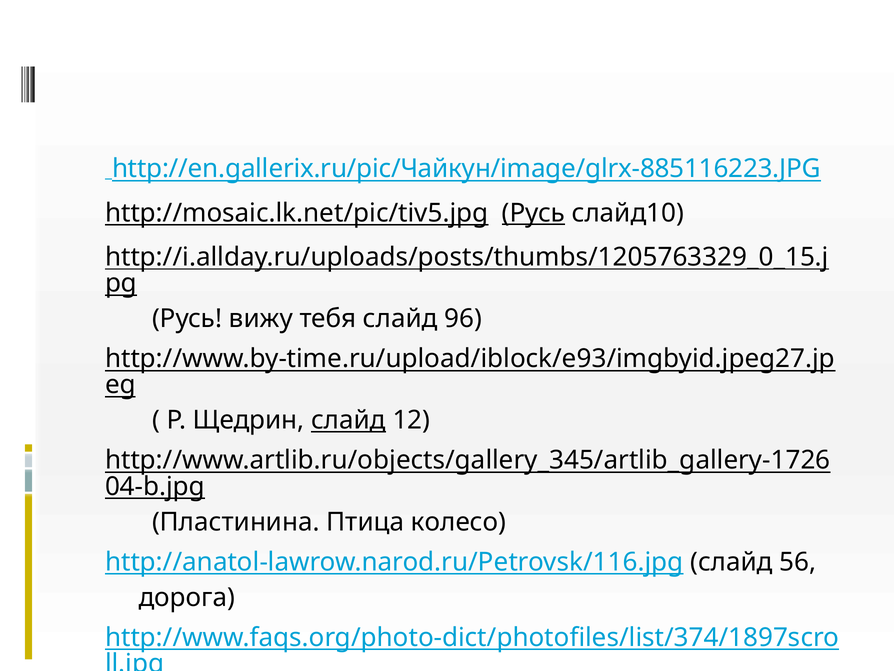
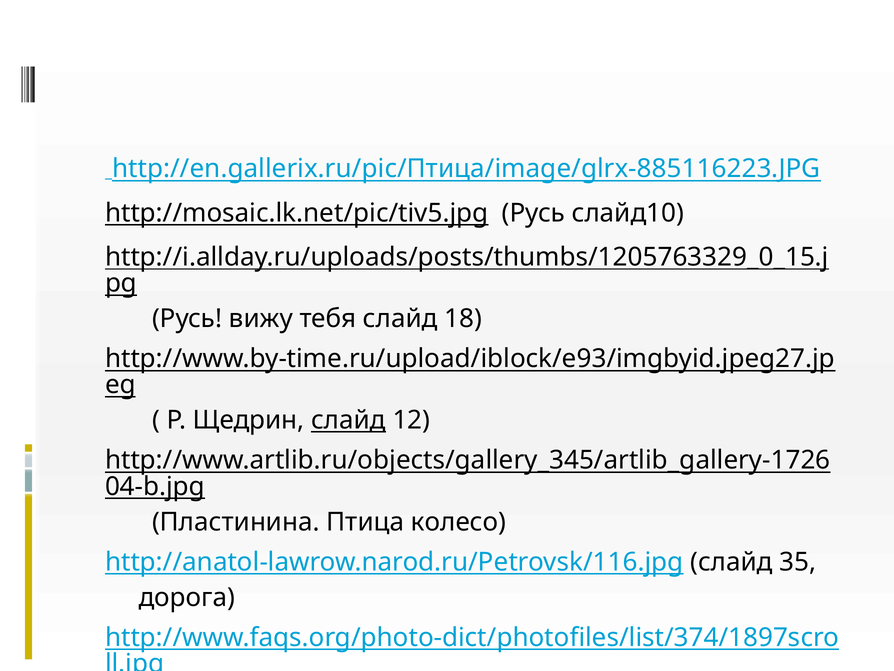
http://en.gallerix.ru/pic/Чайкун/image/glrx-885116223.JPG: http://en.gallerix.ru/pic/Чайкун/image/glrx-885116223.JPG -> http://en.gallerix.ru/pic/Птица/image/glrx-885116223.JPG
Русь at (534, 213) underline: present -> none
96: 96 -> 18
56: 56 -> 35
